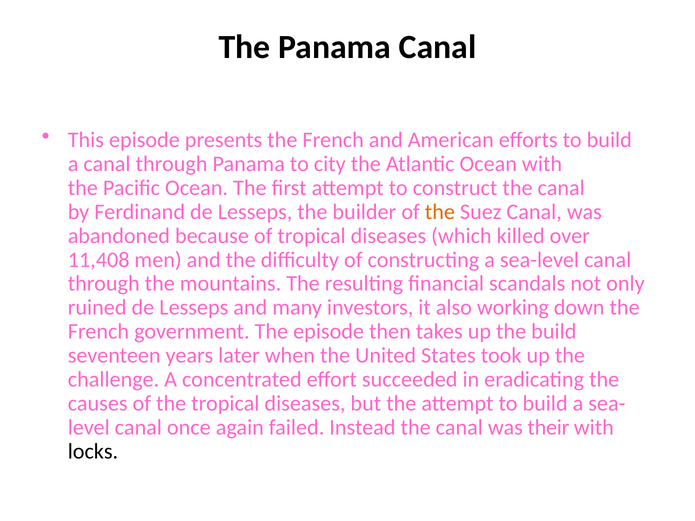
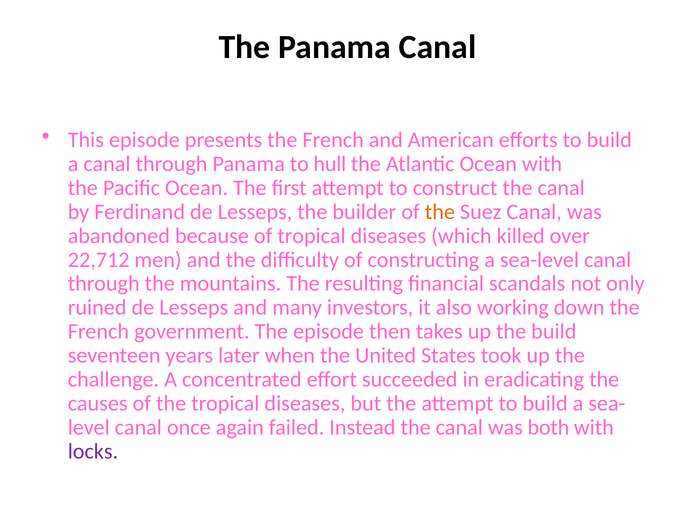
city: city -> hull
11,408: 11,408 -> 22,712
their: their -> both
locks colour: black -> purple
